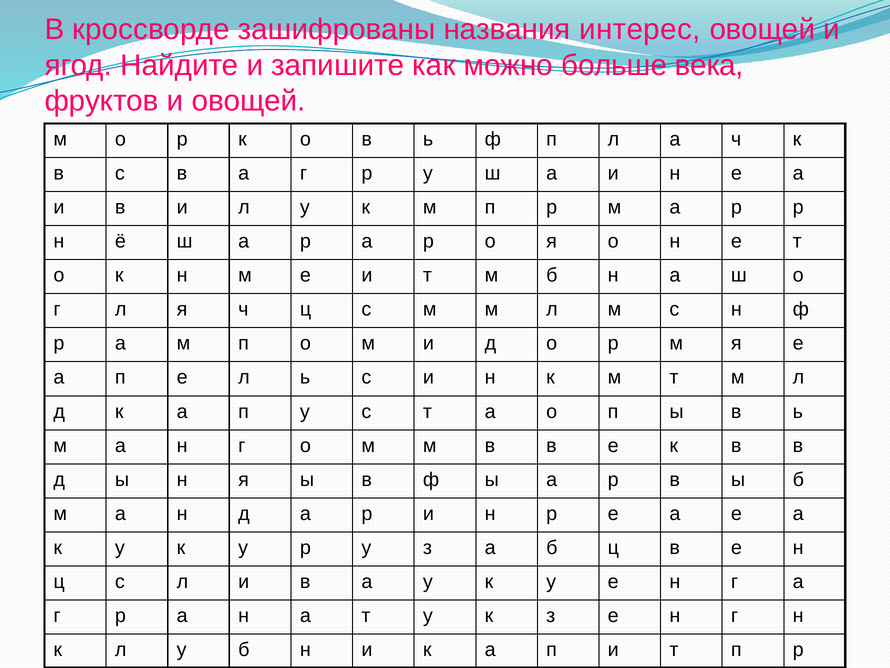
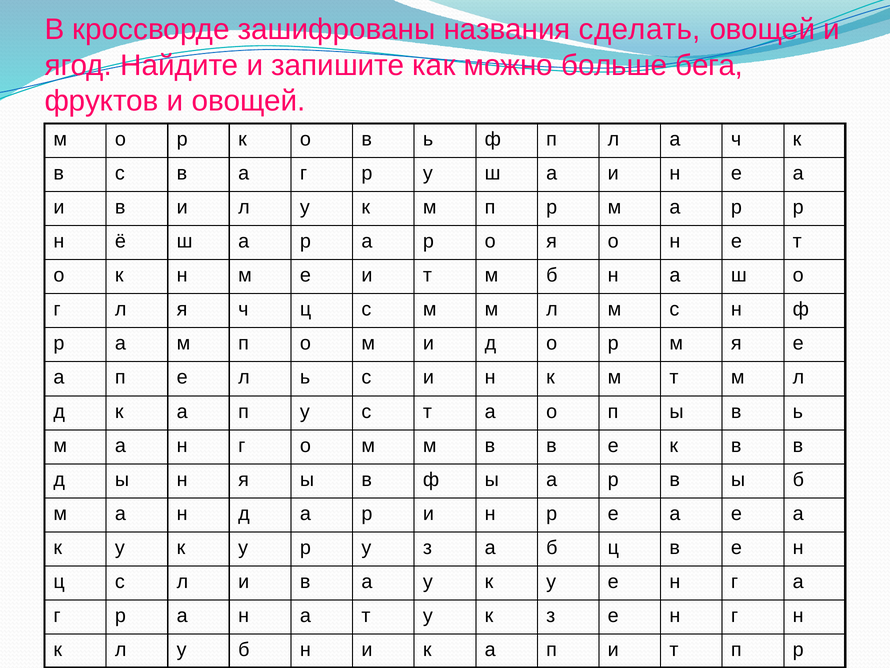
интерес: интерес -> сделать
века: века -> бега
